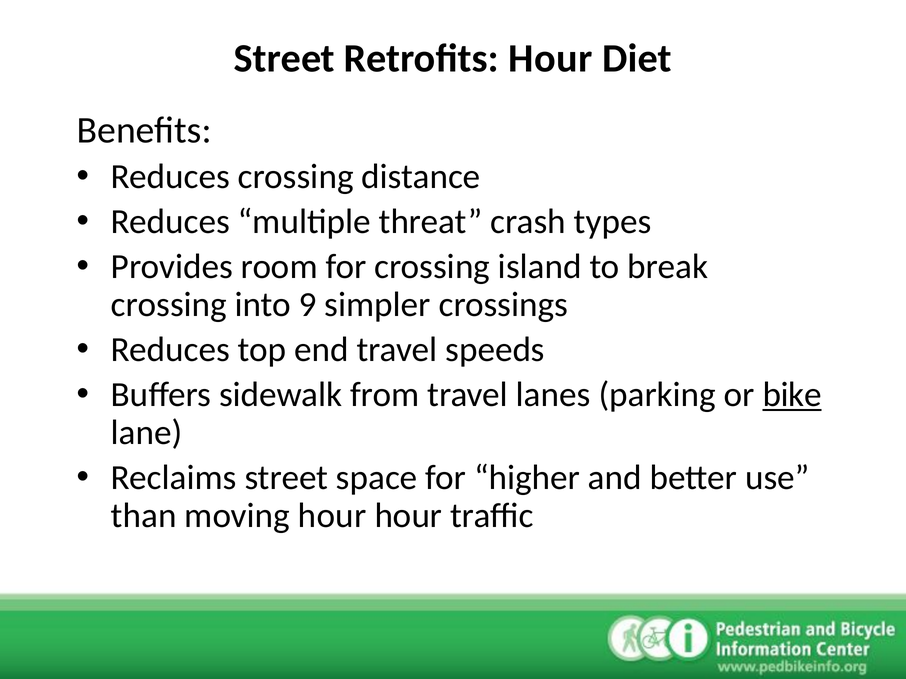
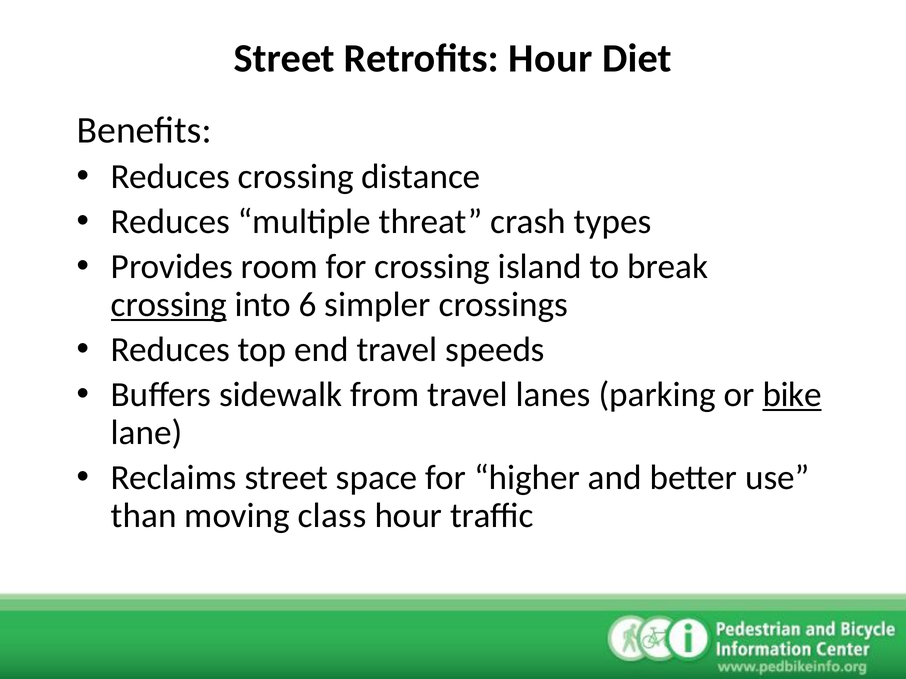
crossing at (169, 305) underline: none -> present
9: 9 -> 6
moving hour: hour -> class
